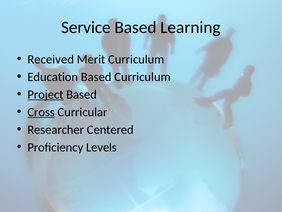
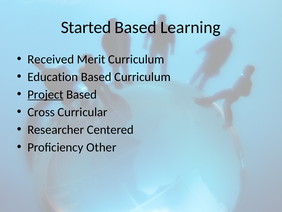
Service: Service -> Started
Cross underline: present -> none
Levels: Levels -> Other
